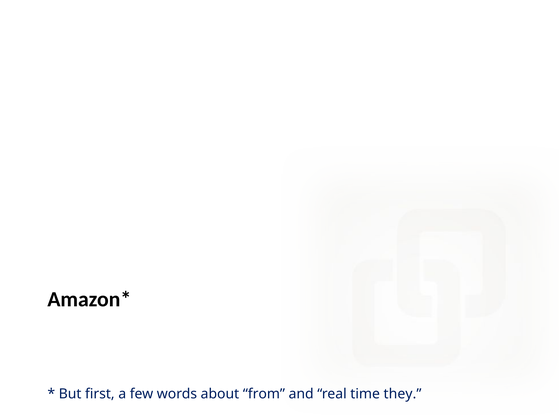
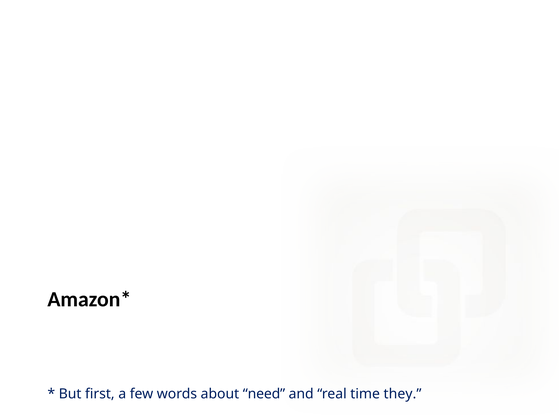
from: from -> need
